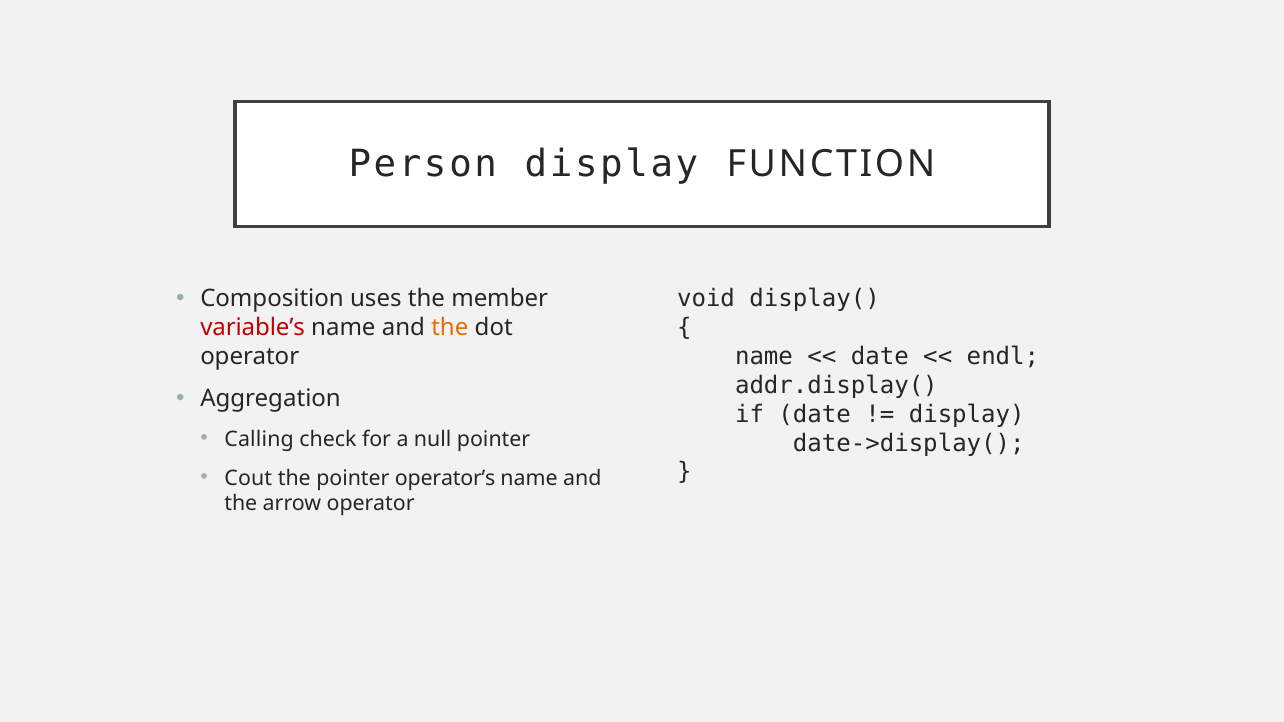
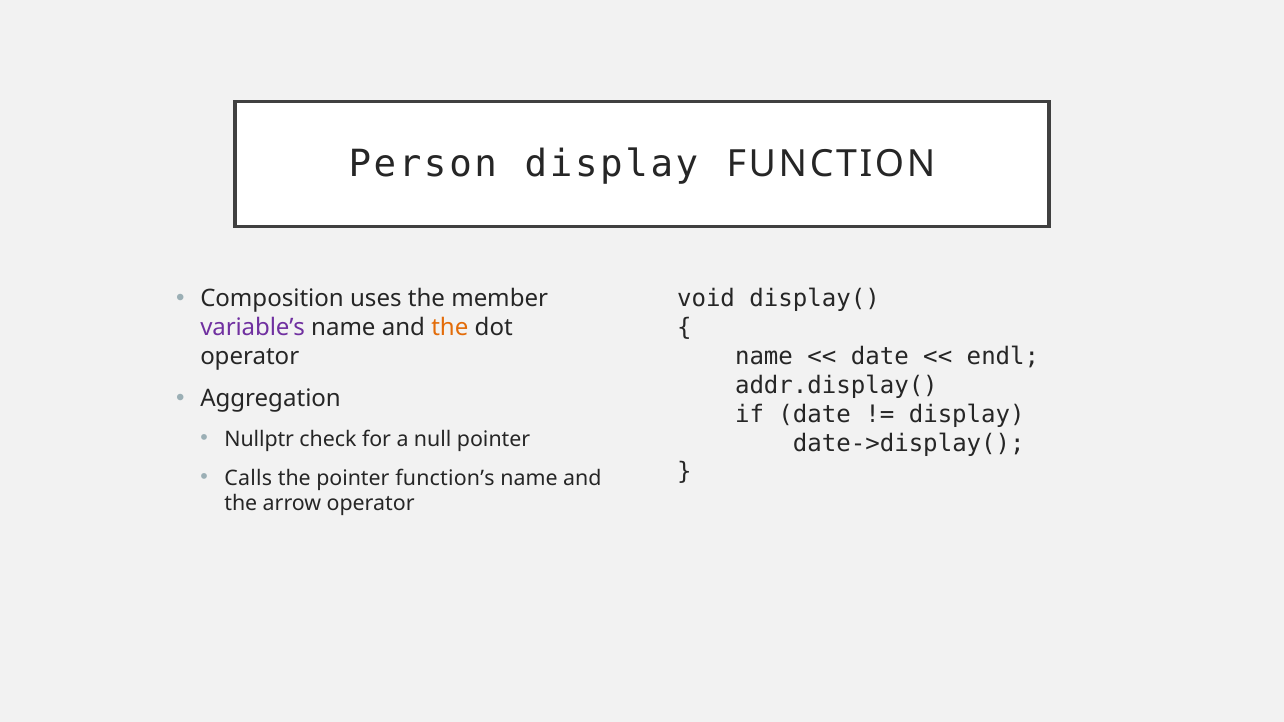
variable’s colour: red -> purple
Calling: Calling -> Nullptr
Cout: Cout -> Calls
operator’s: operator’s -> function’s
